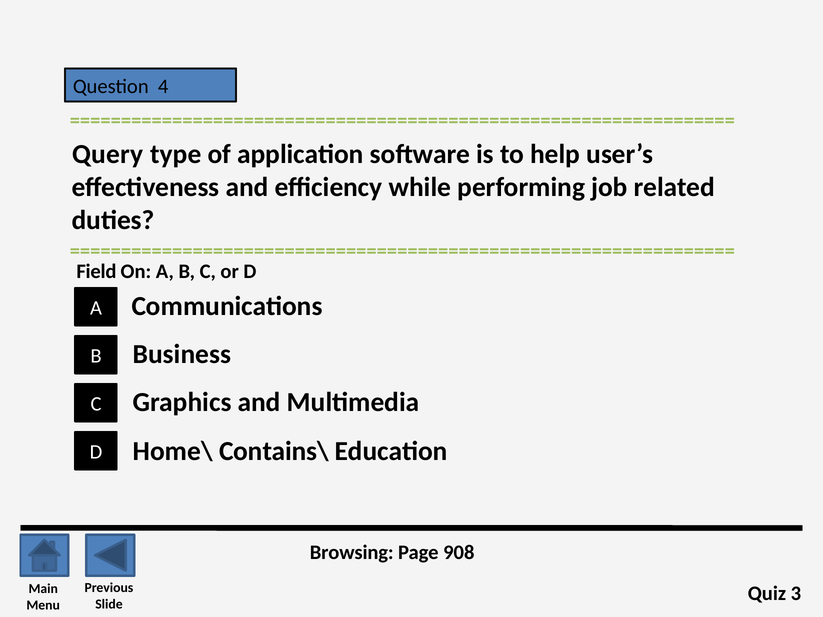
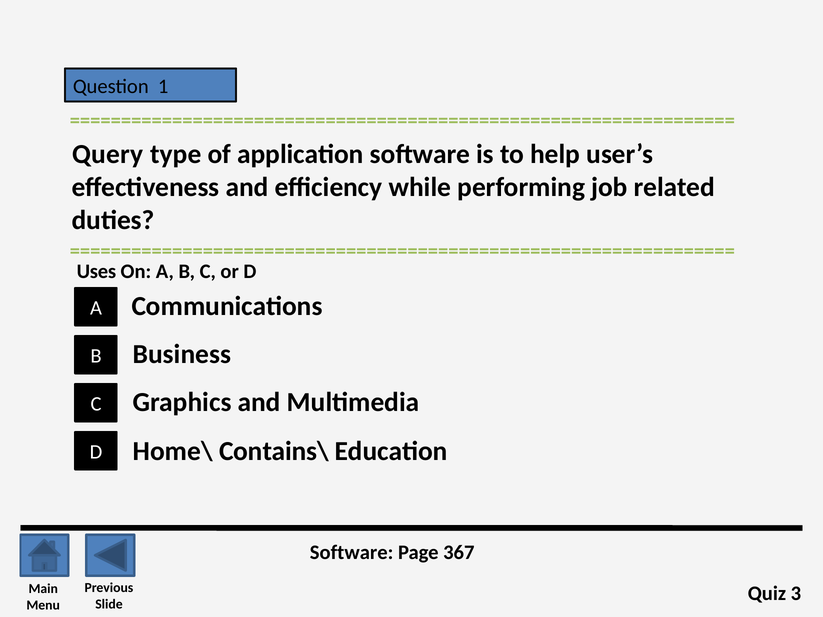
4: 4 -> 1
Field: Field -> Uses
Browsing at (352, 553): Browsing -> Software
908: 908 -> 367
